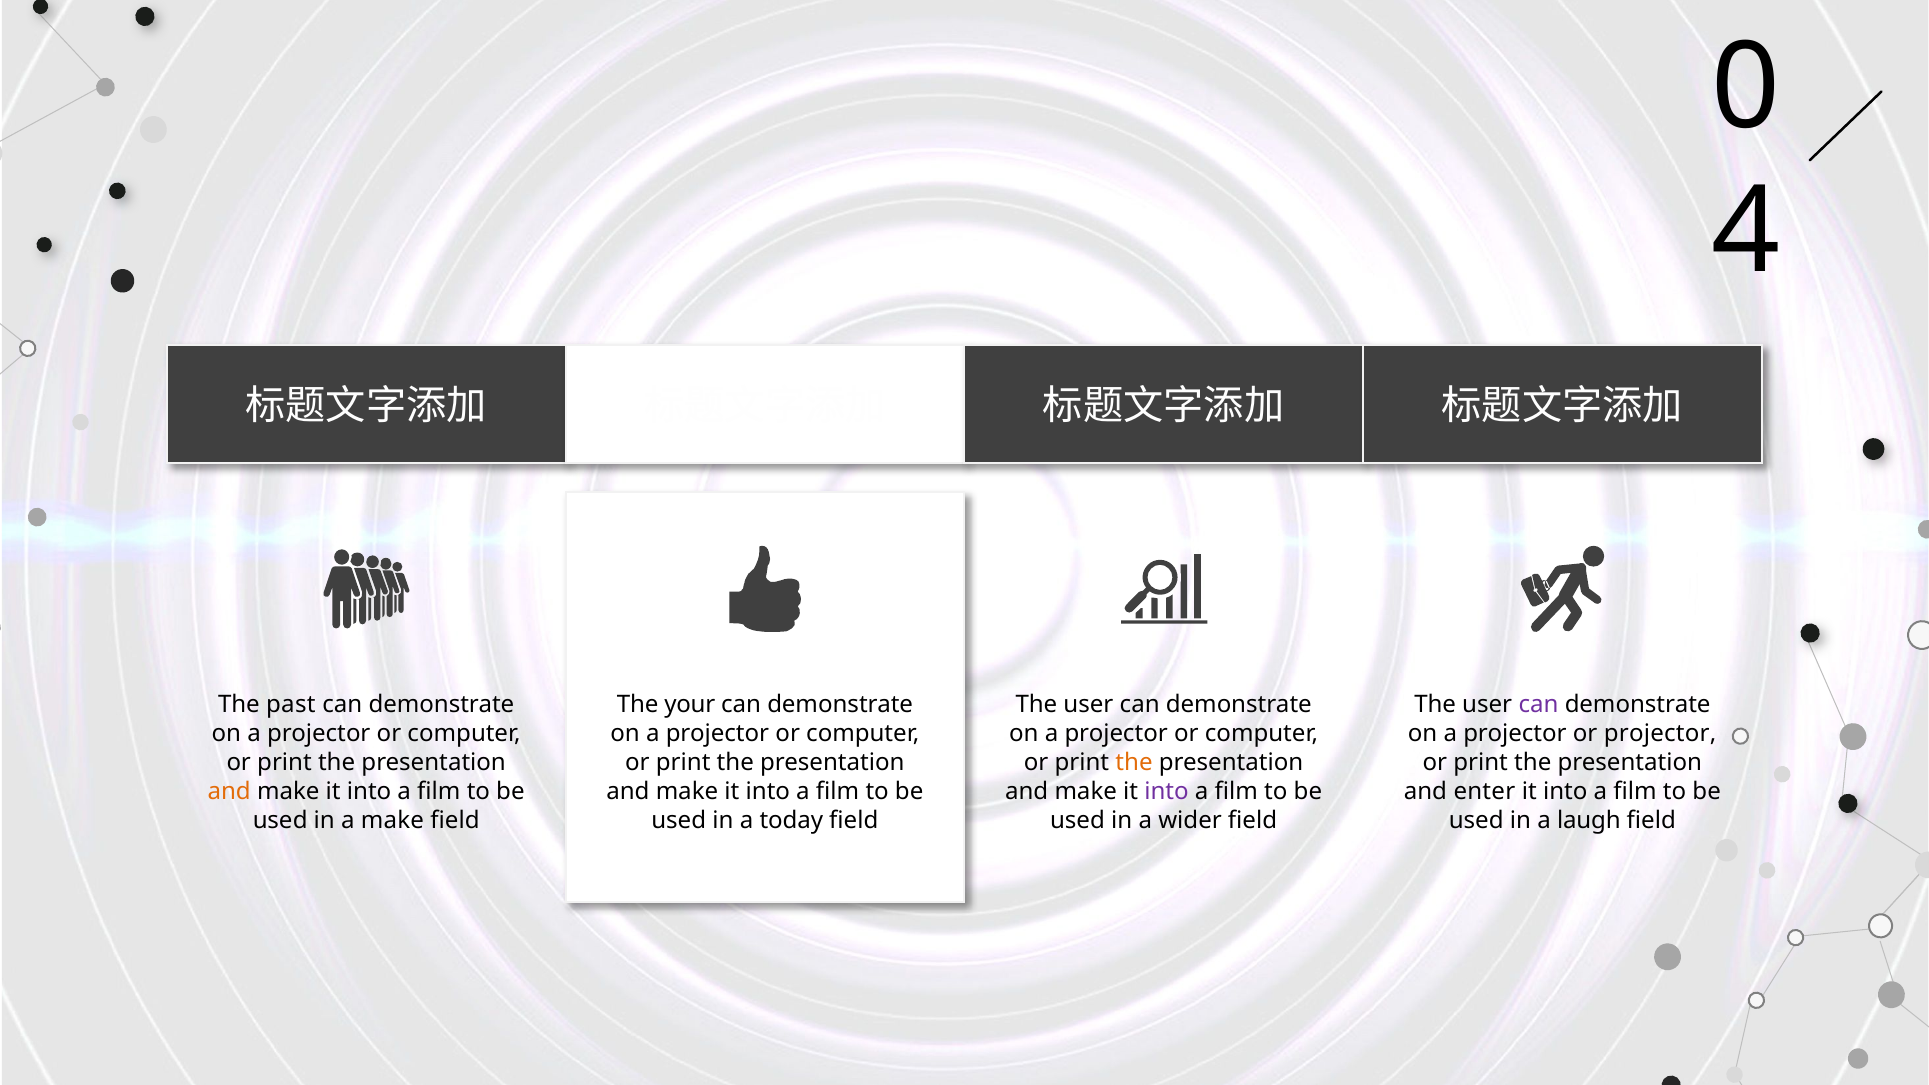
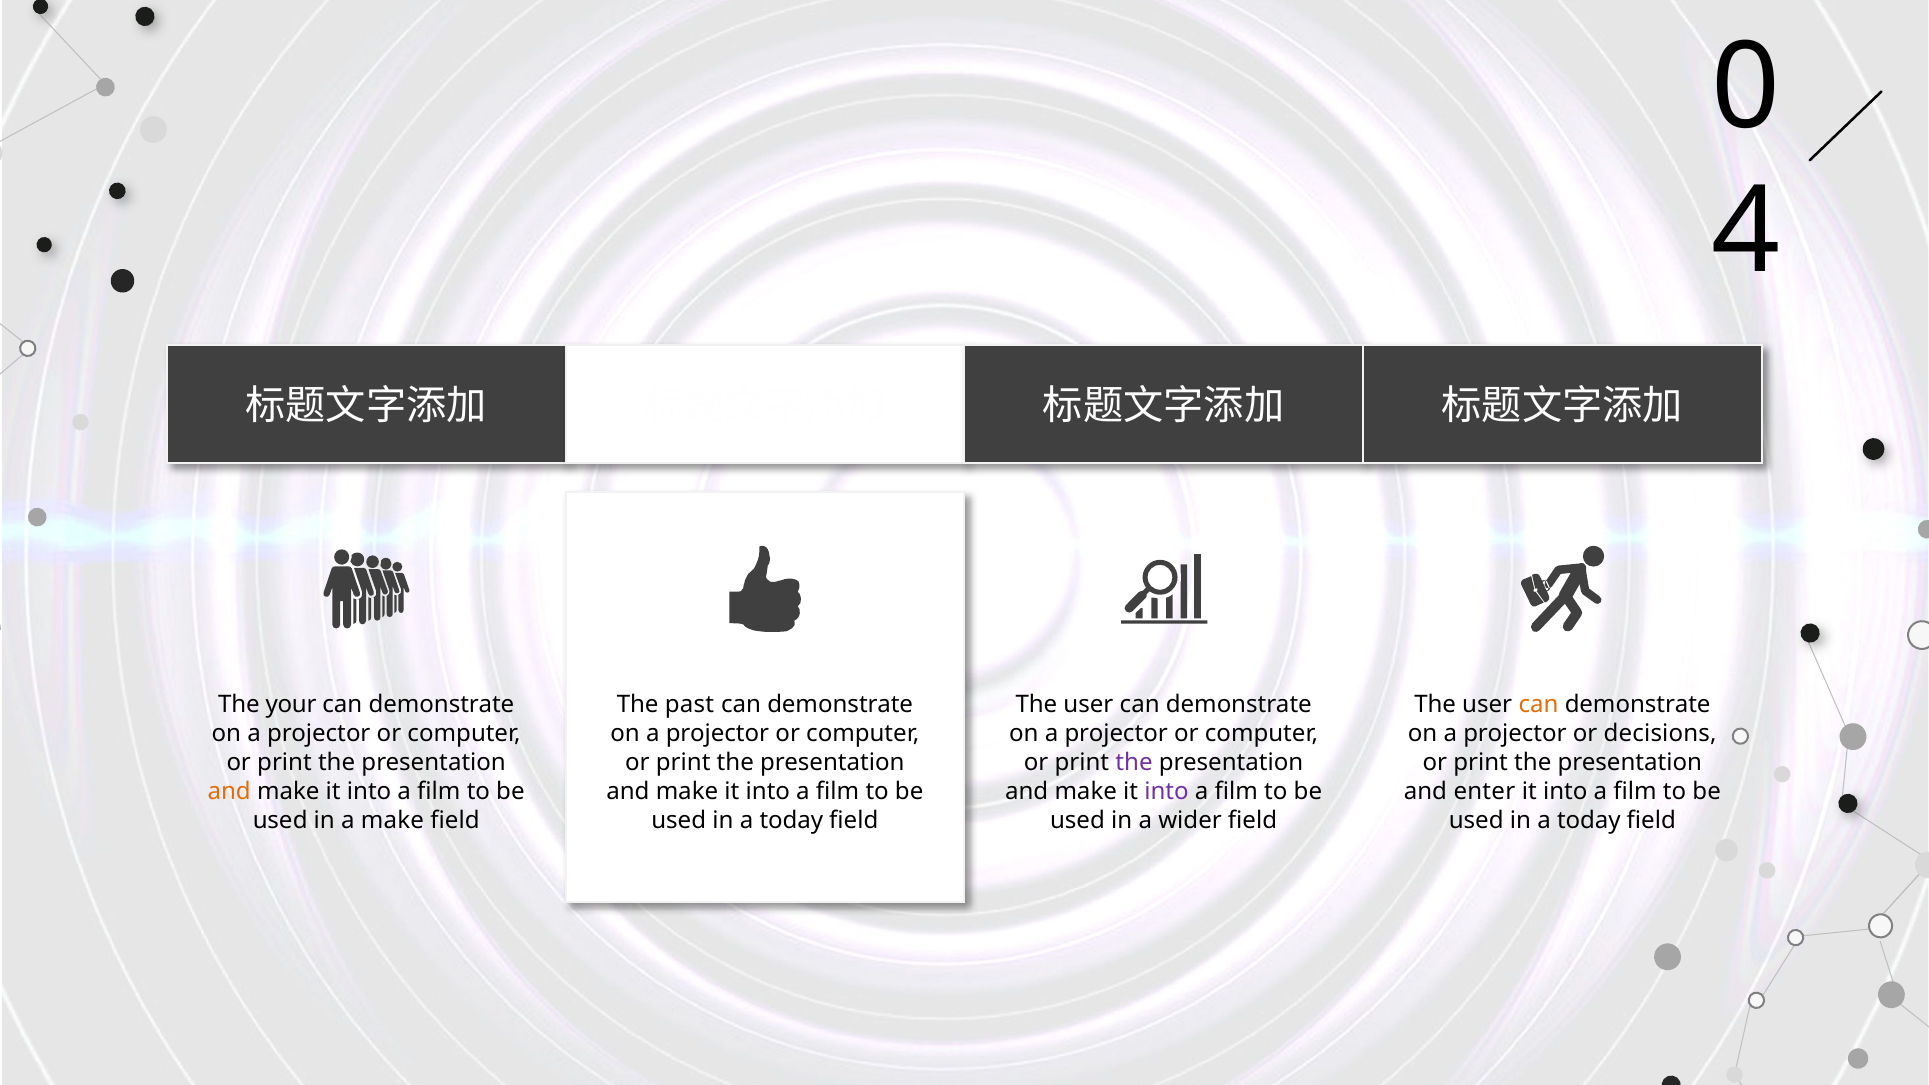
past: past -> your
your: your -> past
can at (1538, 705) colour: purple -> orange
or projector: projector -> decisions
the at (1134, 763) colour: orange -> purple
laugh at (1589, 820): laugh -> today
